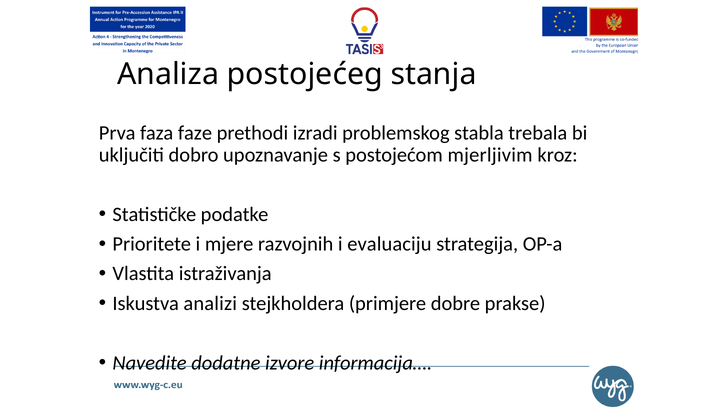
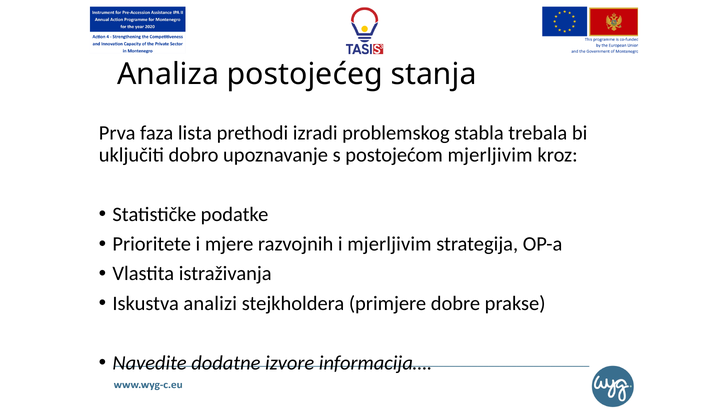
faze: faze -> lista
i evaluaciju: evaluaciju -> mjerljivim
